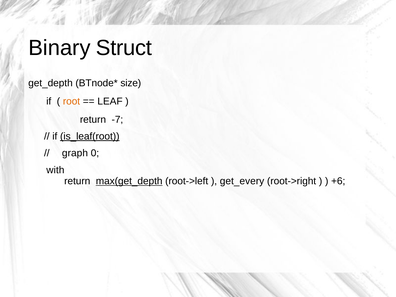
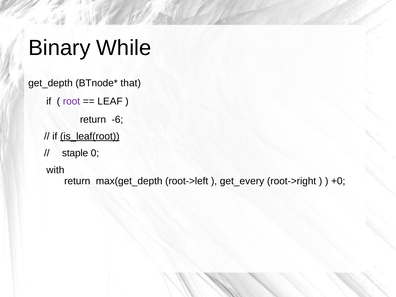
Struct: Struct -> While
size: size -> that
root colour: orange -> purple
-7: -7 -> -6
graph: graph -> staple
max(get_depth underline: present -> none
+6: +6 -> +0
